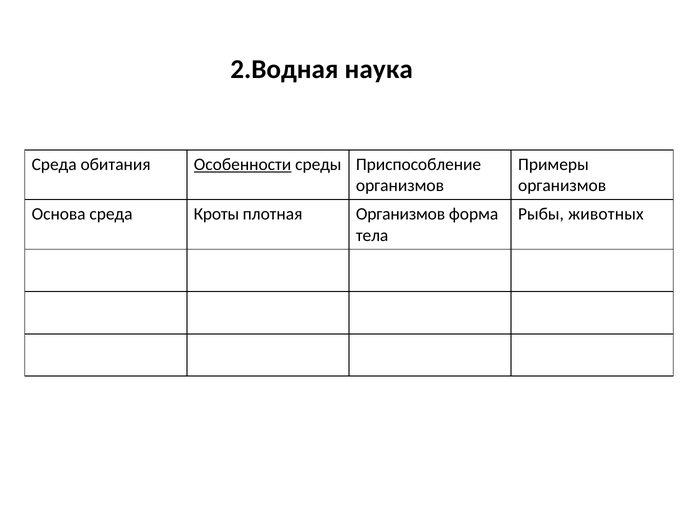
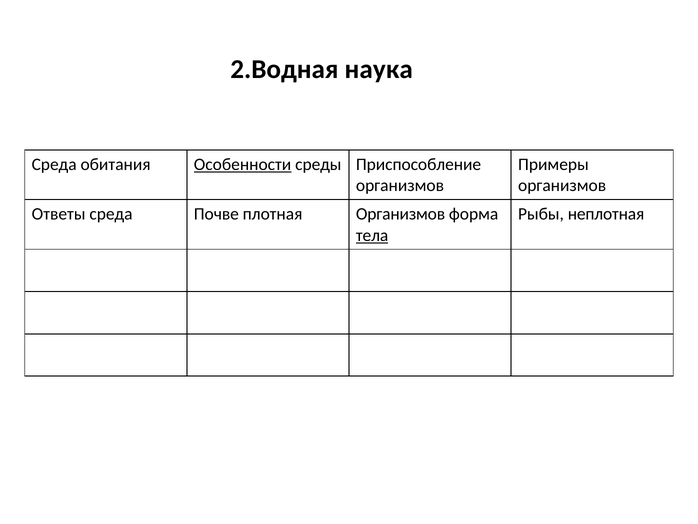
Основа: Основа -> Ответы
Кроты: Кроты -> Почве
животных: животных -> неплотная
тела underline: none -> present
